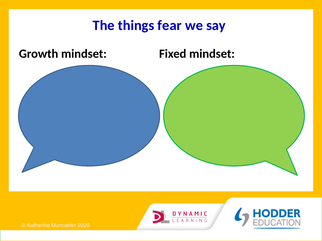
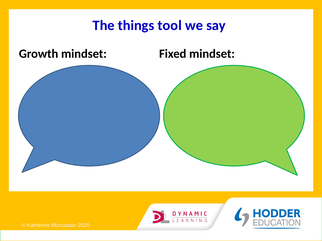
fear: fear -> tool
